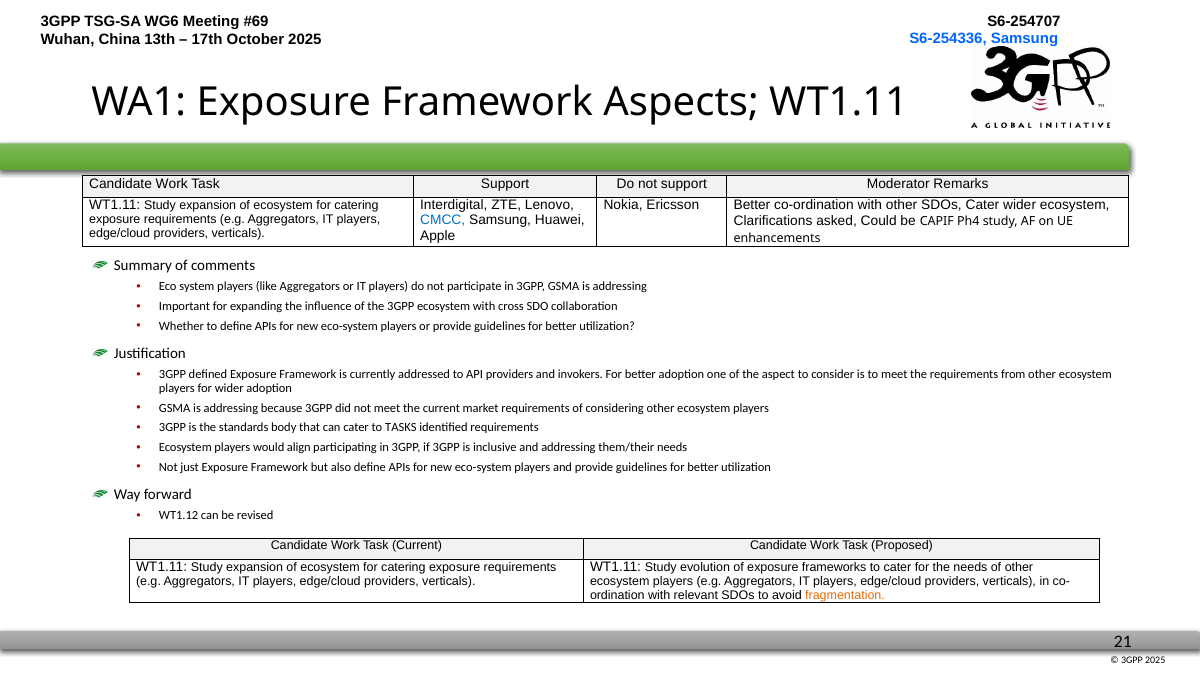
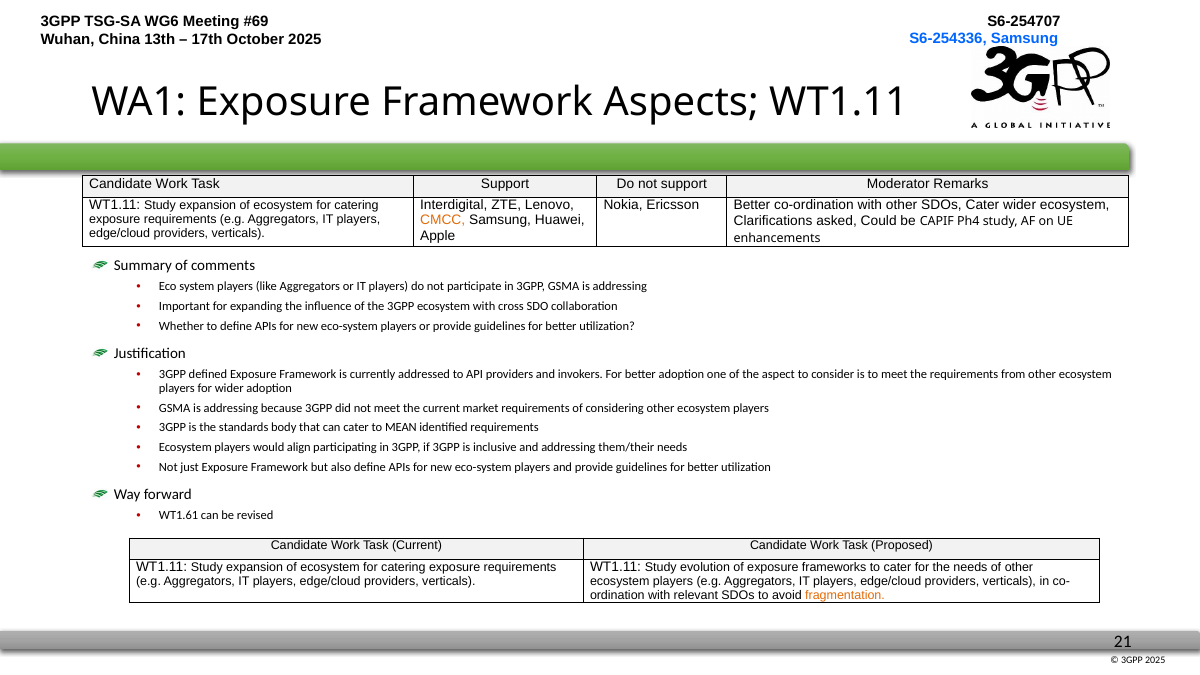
CMCC colour: blue -> orange
TASKS: TASKS -> MEAN
WT1.12: WT1.12 -> WT1.61
